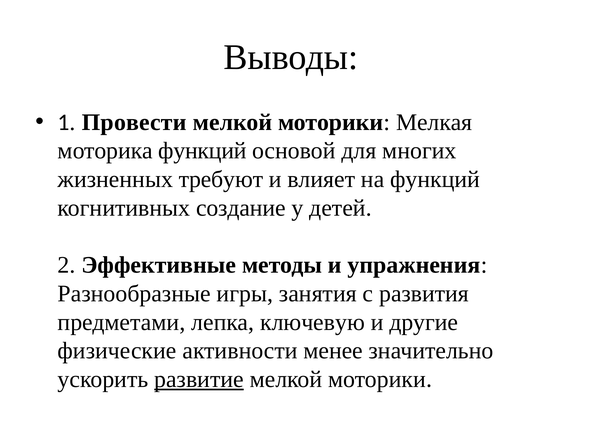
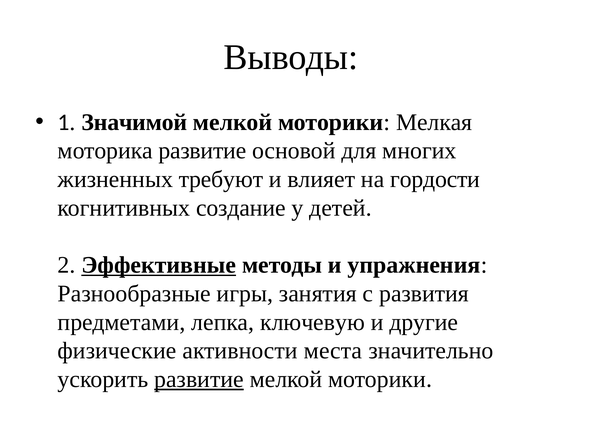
Провести: Провести -> Значимой
моторика функций: функций -> развитие
на функций: функций -> гордости
Эффективные underline: none -> present
менее: менее -> места
